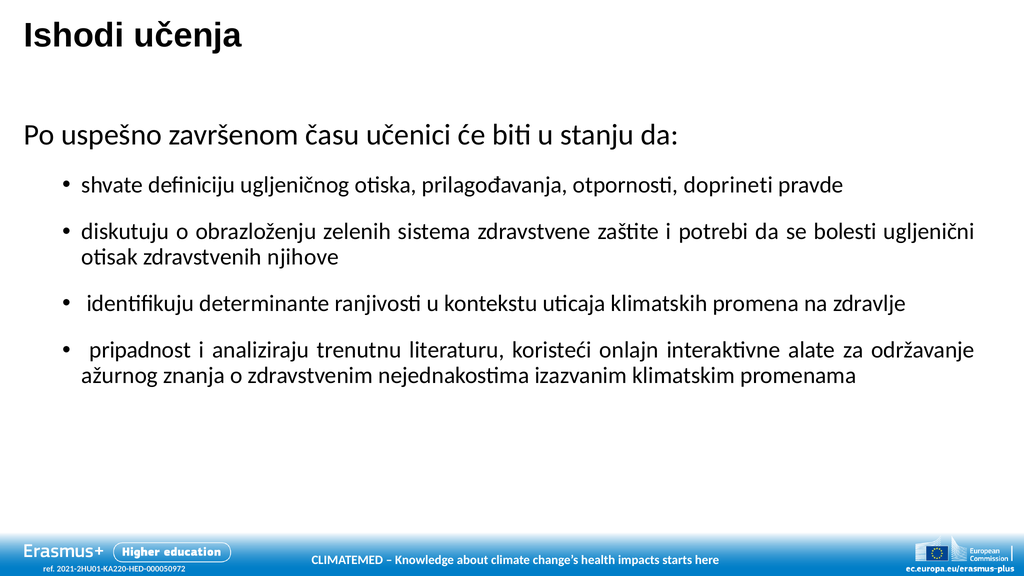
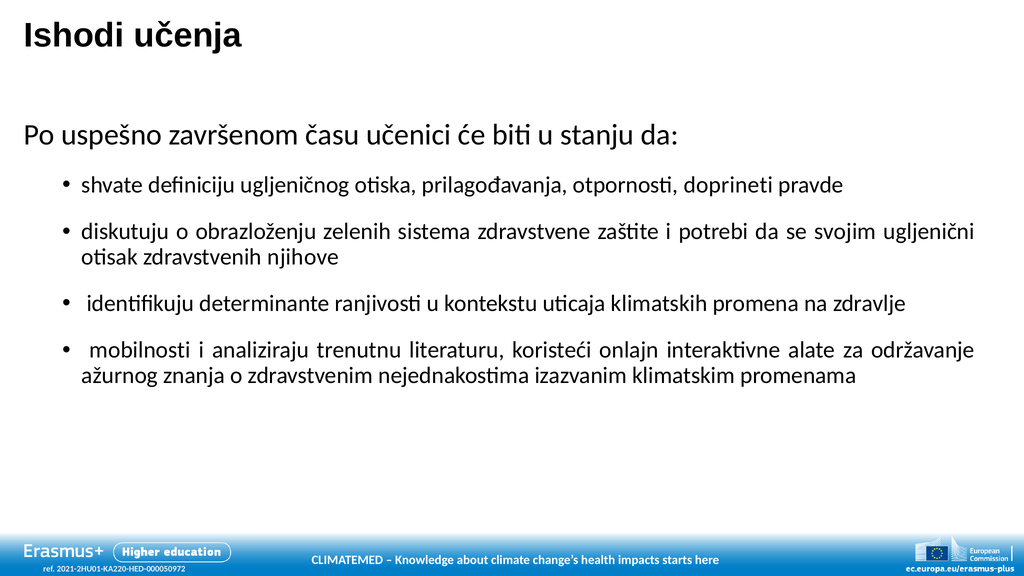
bolesti: bolesti -> svojim
pripadnost: pripadnost -> mobilnosti
